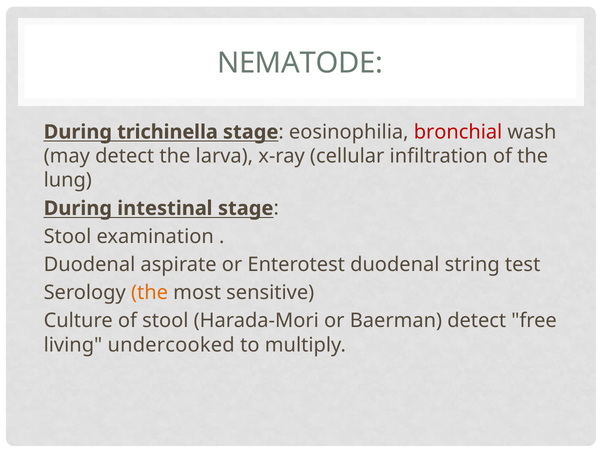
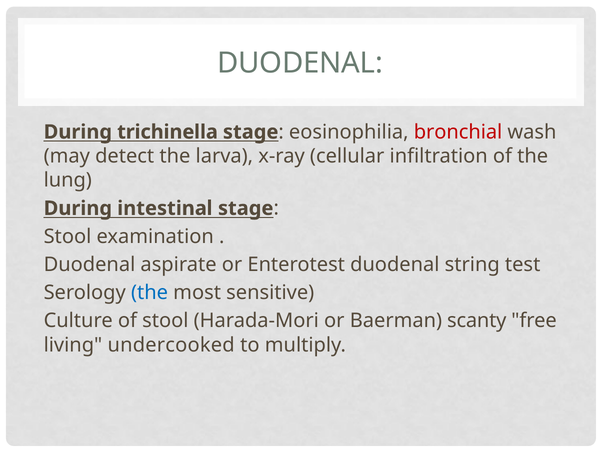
NEMATODE at (300, 63): NEMATODE -> DUODENAL
the at (150, 292) colour: orange -> blue
Baerman detect: detect -> scanty
